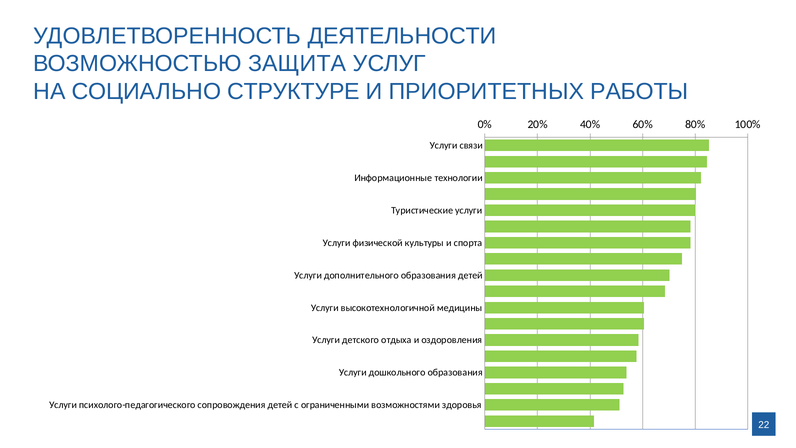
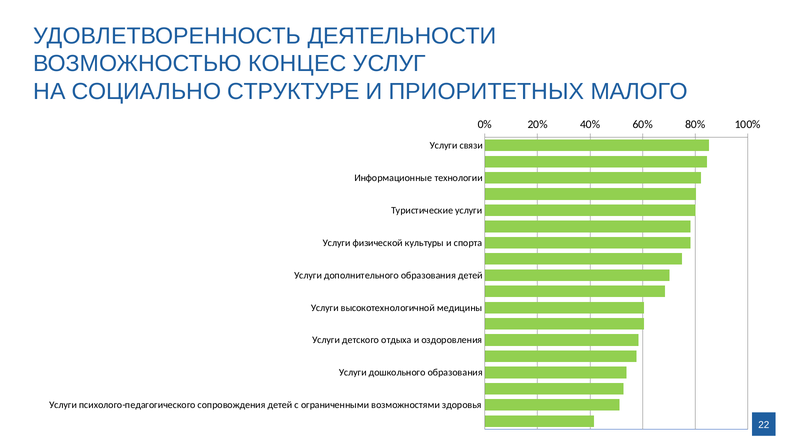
ЗАЩИТА: ЗАЩИТА -> КОНЦЕС
РАБОТЫ: РАБОТЫ -> МАЛОГО
